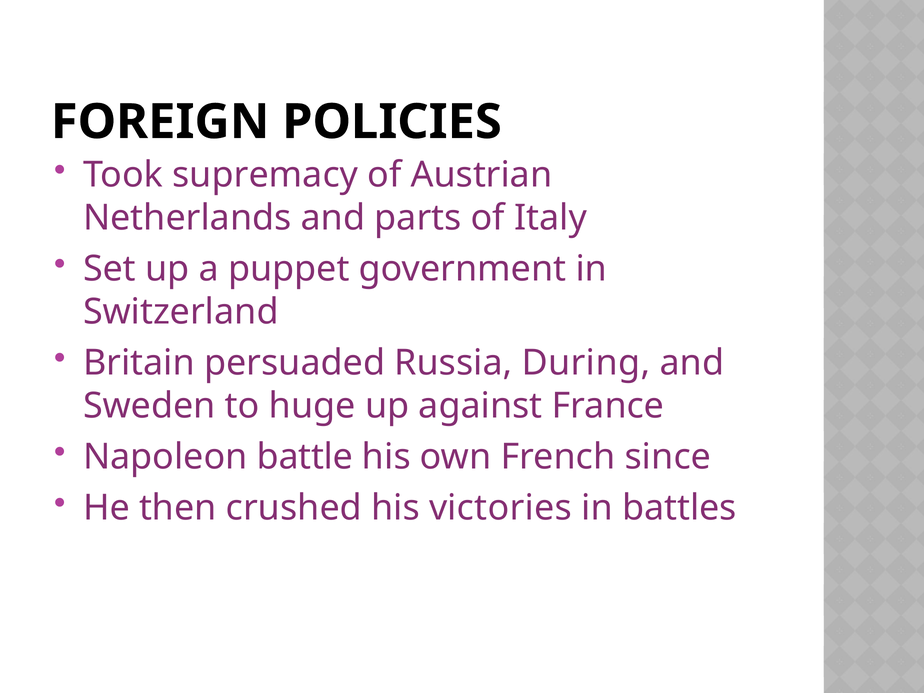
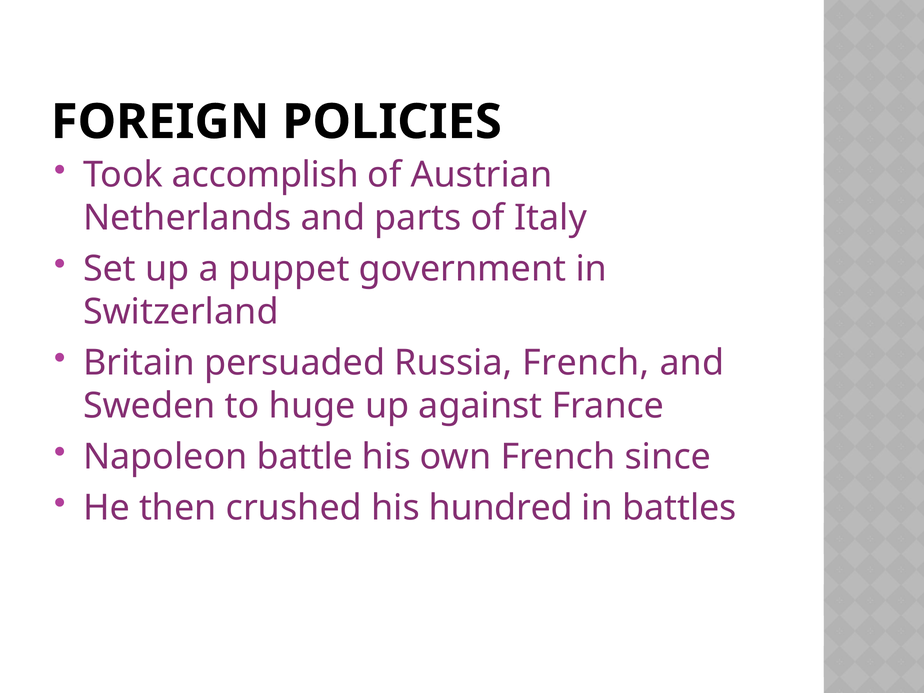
supremacy: supremacy -> accomplish
Russia During: During -> French
victories: victories -> hundred
